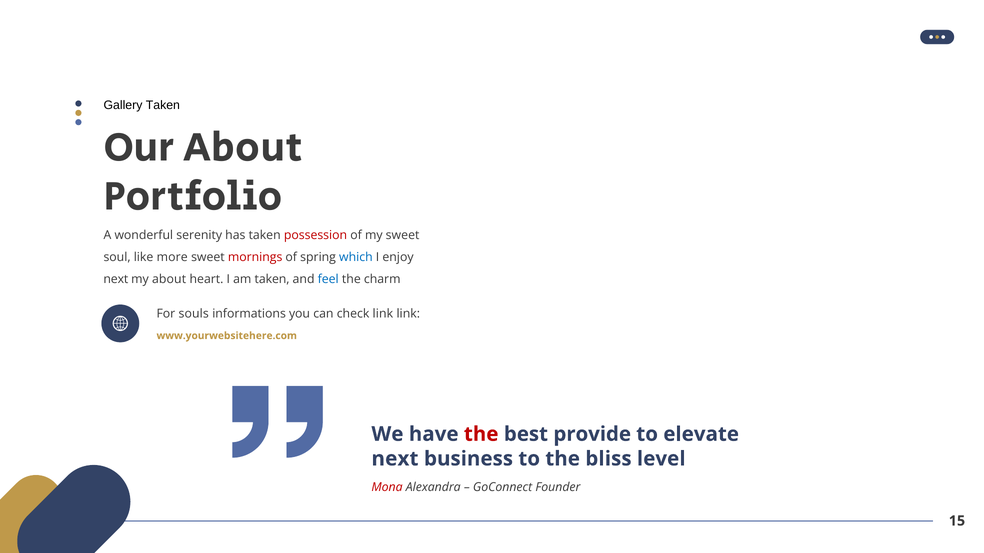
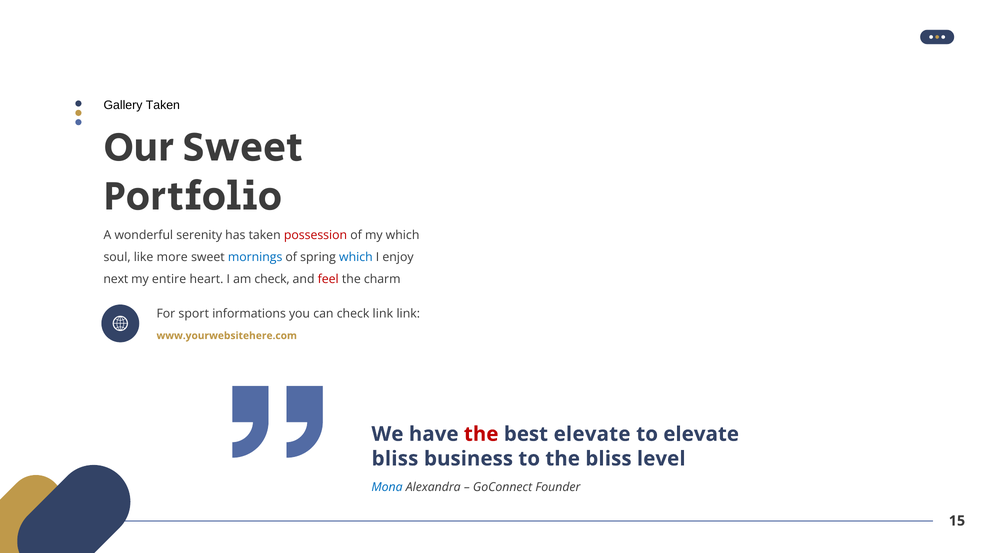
Our About: About -> Sweet
my sweet: sweet -> which
mornings colour: red -> blue
my about: about -> entire
am taken: taken -> check
feel colour: blue -> red
souls: souls -> sport
best provide: provide -> elevate
next at (395, 459): next -> bliss
Mona colour: red -> blue
